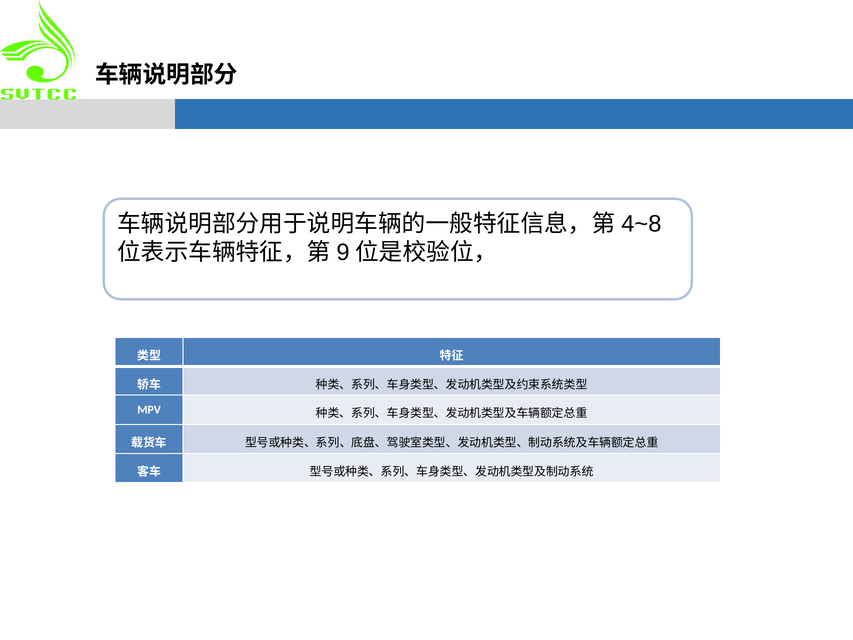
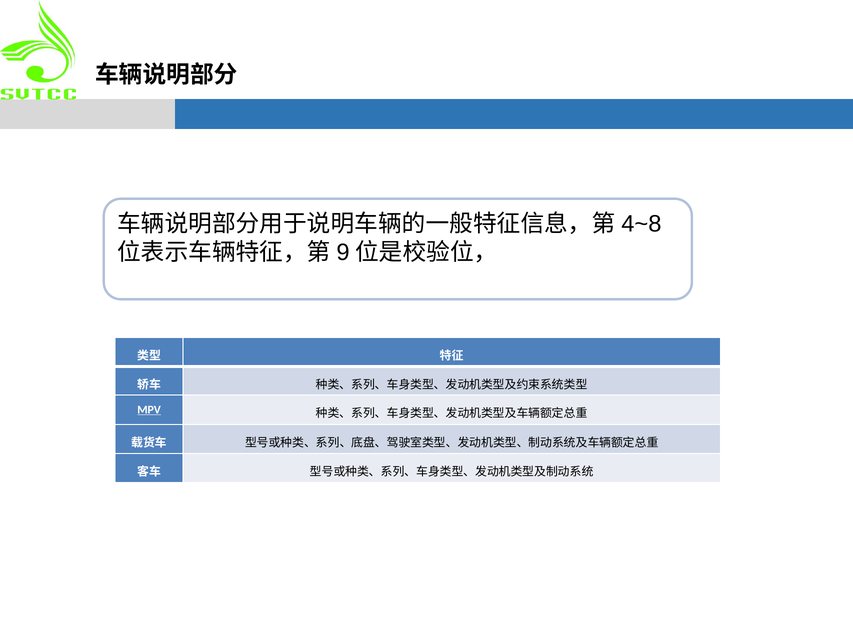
MPV underline: none -> present
